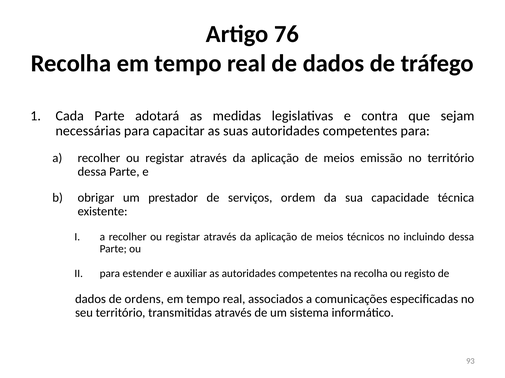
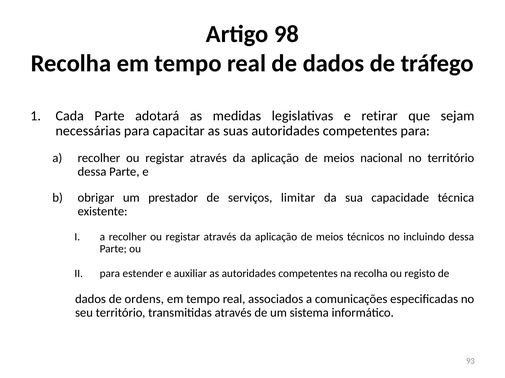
76: 76 -> 98
contra: contra -> retirar
emissão: emissão -> nacional
ordem: ordem -> limitar
